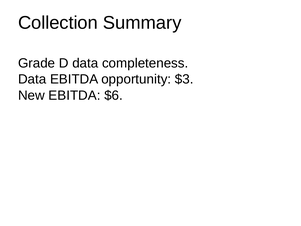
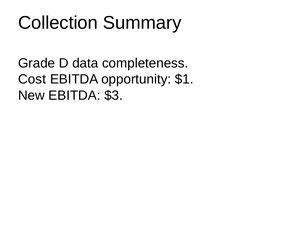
Data at (32, 79): Data -> Cost
$3: $3 -> $1
$6: $6 -> $3
